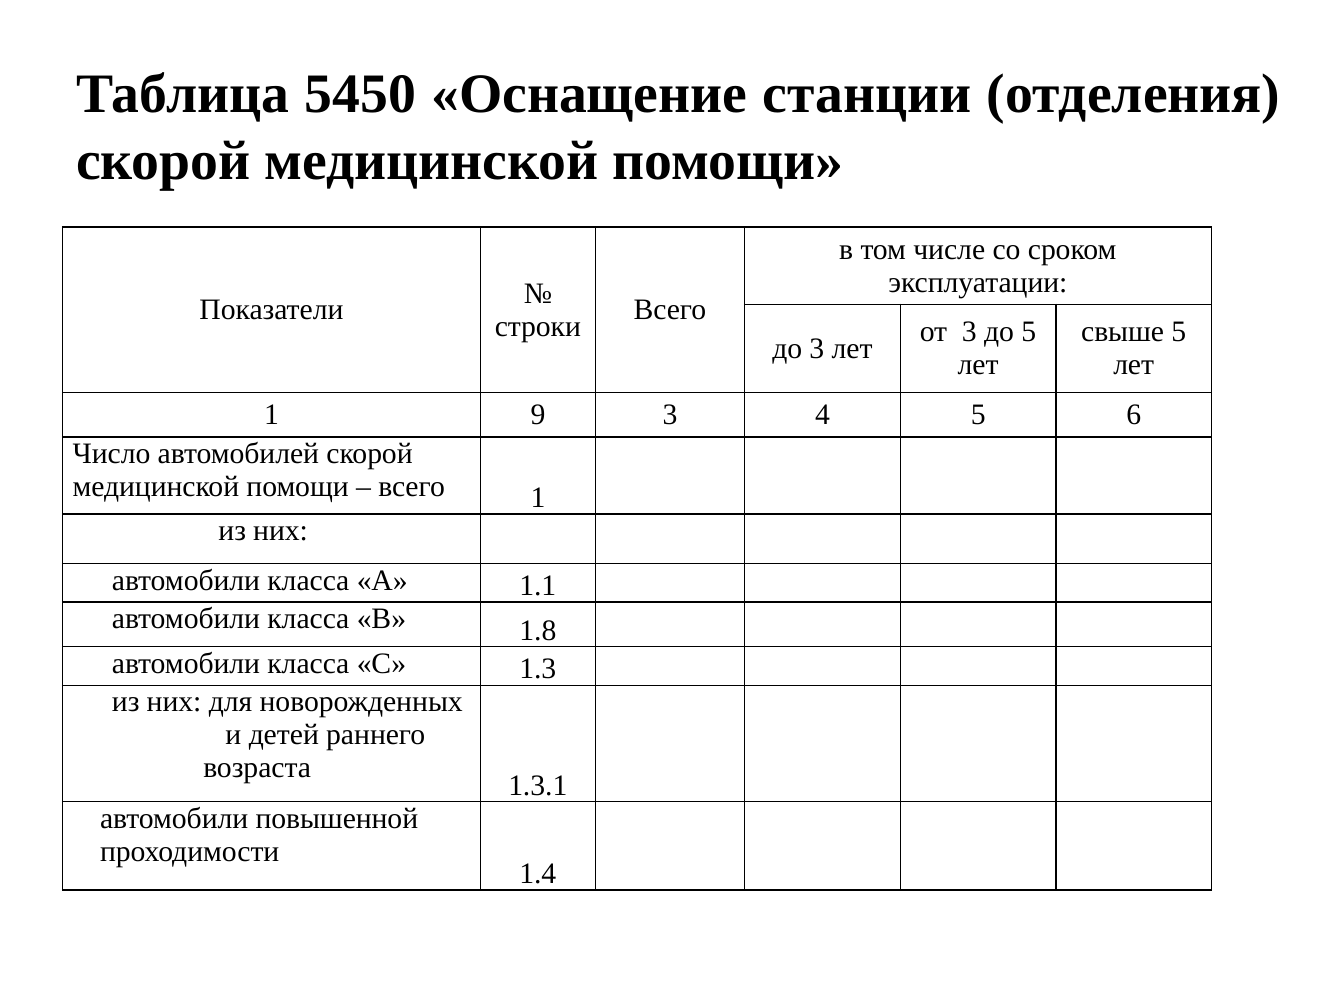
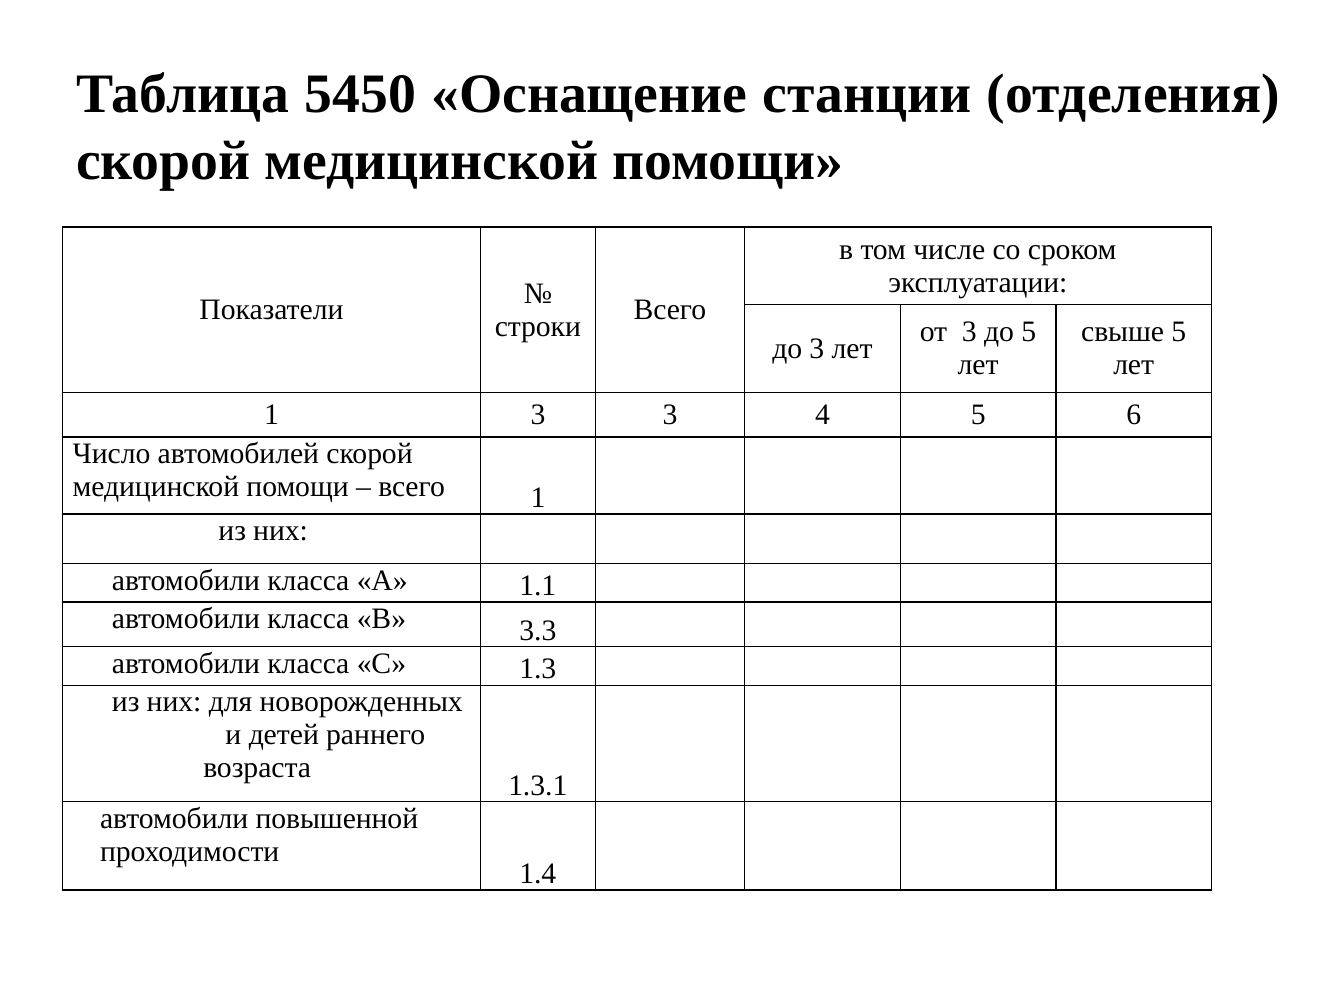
1 9: 9 -> 3
1.8: 1.8 -> 3.3
